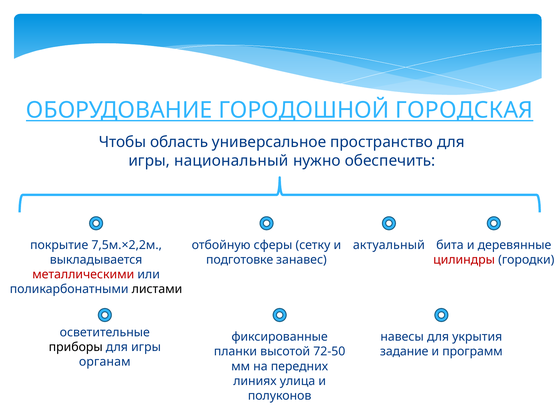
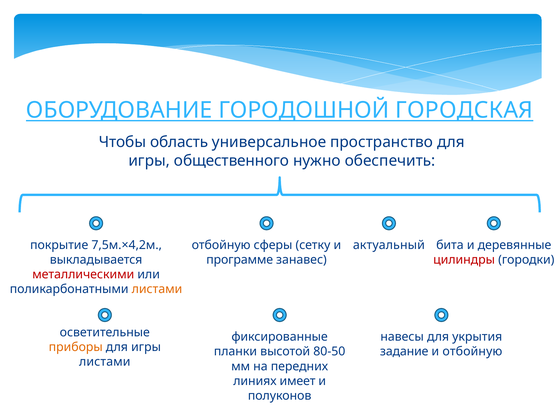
национальный: национальный -> общественного
7,5м.×2,2м: 7,5м.×2,2м -> 7,5м.×4,2м
подготовке: подготовке -> программе
листами at (157, 289) colour: black -> orange
приборы colour: black -> orange
72-50: 72-50 -> 80-50
и программ: программ -> отбойную
органам at (105, 362): органам -> листами
улица: улица -> имеет
